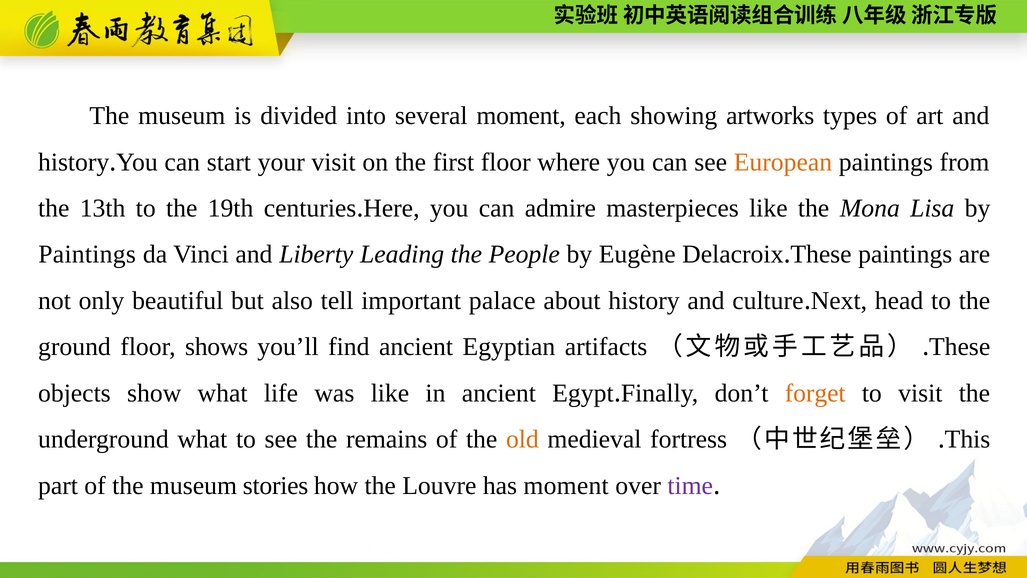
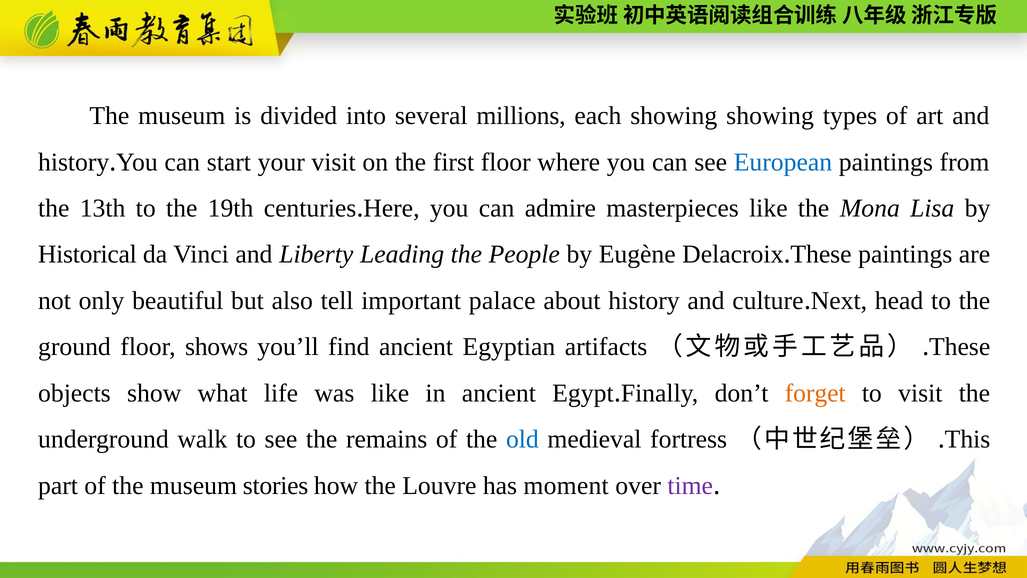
several moment: moment -> millions
showing artworks: artworks -> showing
European colour: orange -> blue
Paintings at (87, 254): Paintings -> Historical
underground what: what -> walk
old colour: orange -> blue
